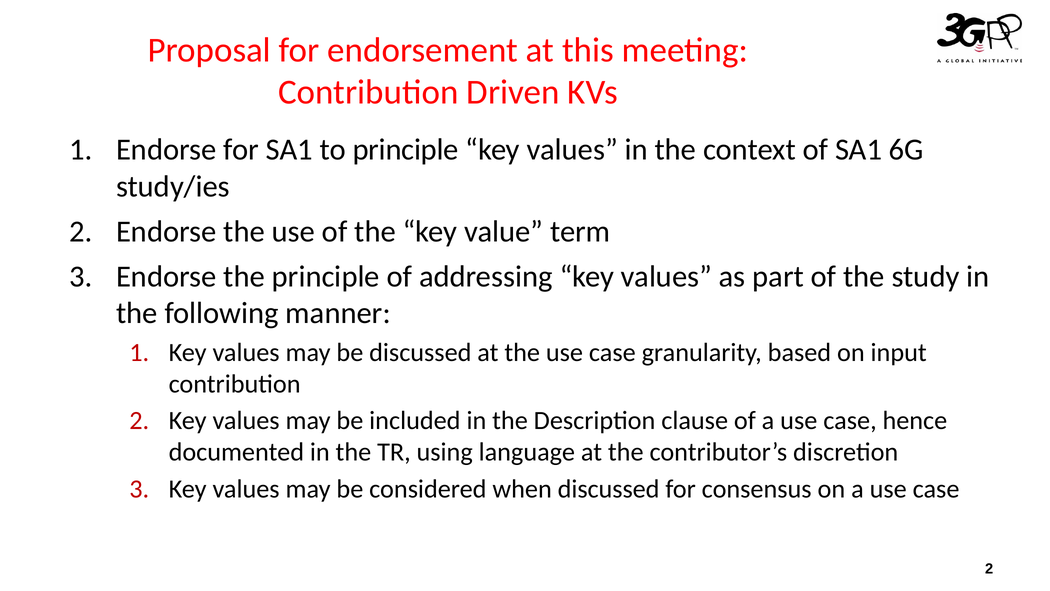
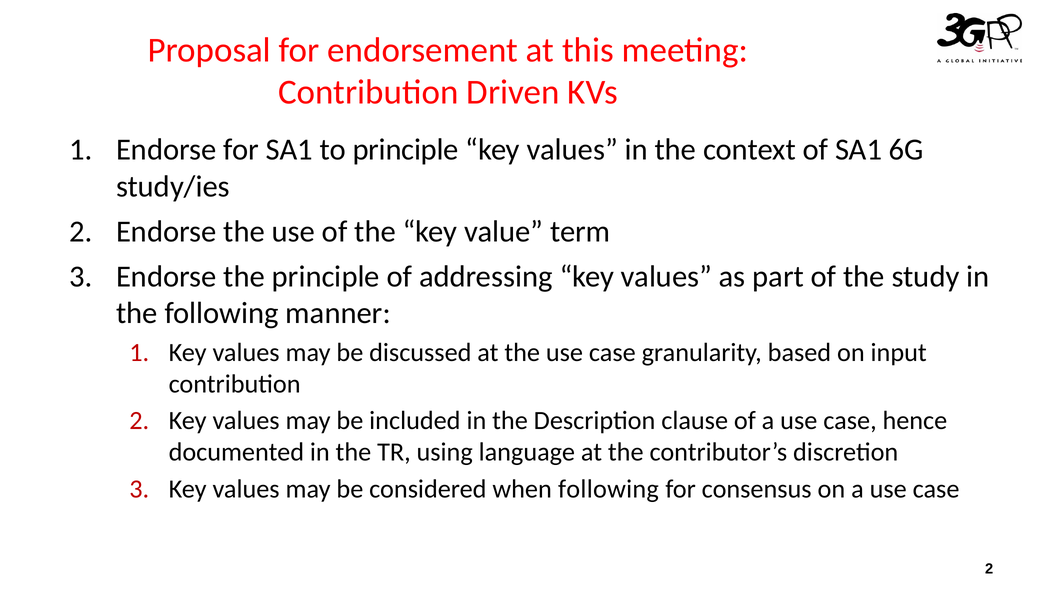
when discussed: discussed -> following
